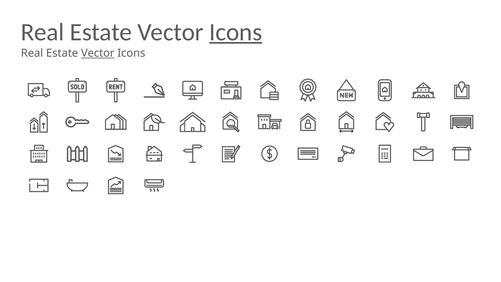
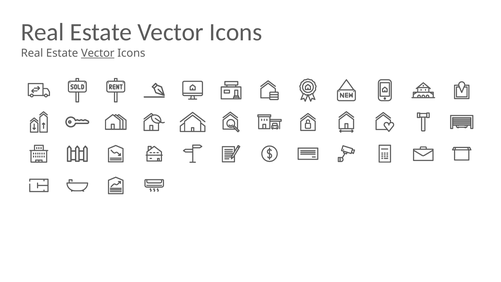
Icons at (236, 32) underline: present -> none
